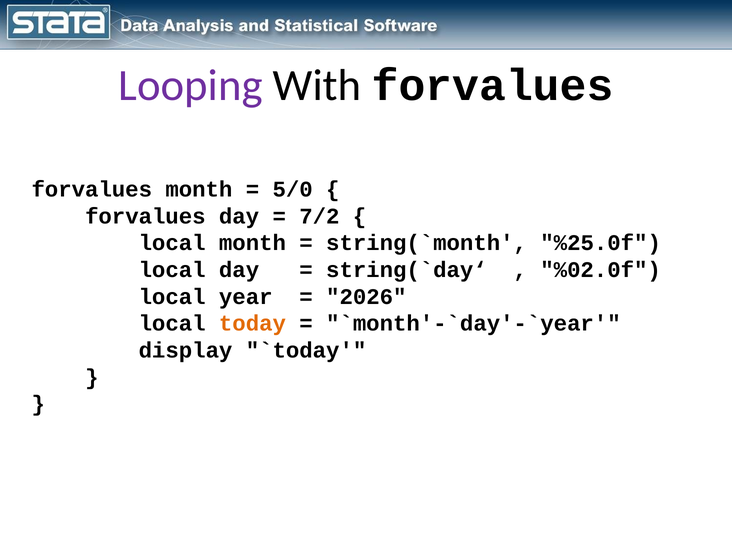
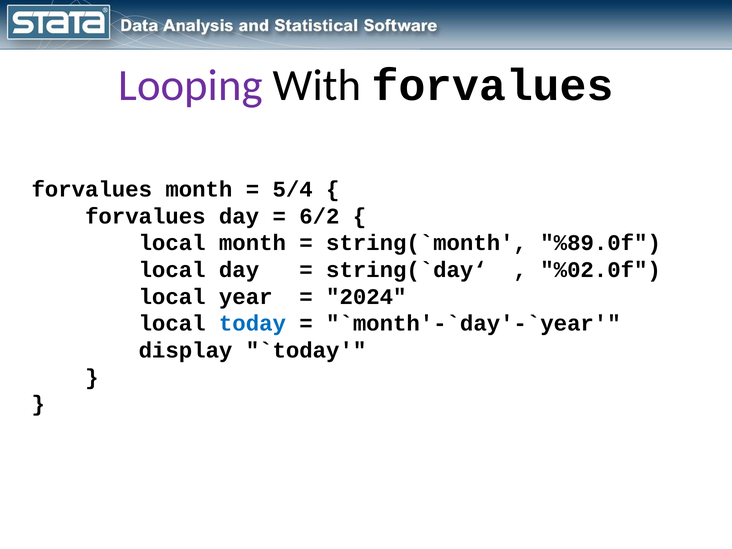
5/0: 5/0 -> 5/4
7/2: 7/2 -> 6/2
%25.0f: %25.0f -> %89.0f
2026: 2026 -> 2024
today colour: orange -> blue
